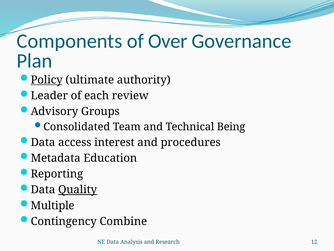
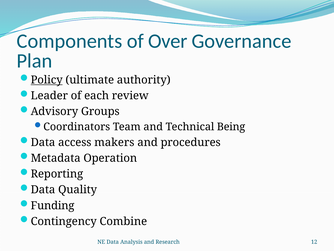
Consolidated: Consolidated -> Coordinators
interest: interest -> makers
Education: Education -> Operation
Quality underline: present -> none
Multiple: Multiple -> Funding
